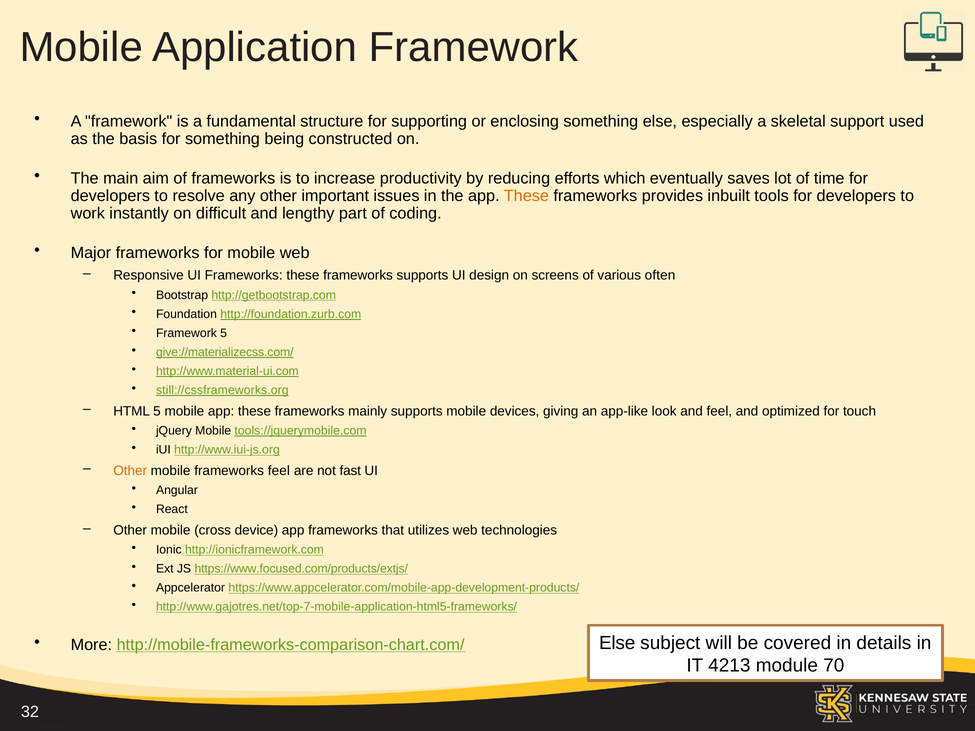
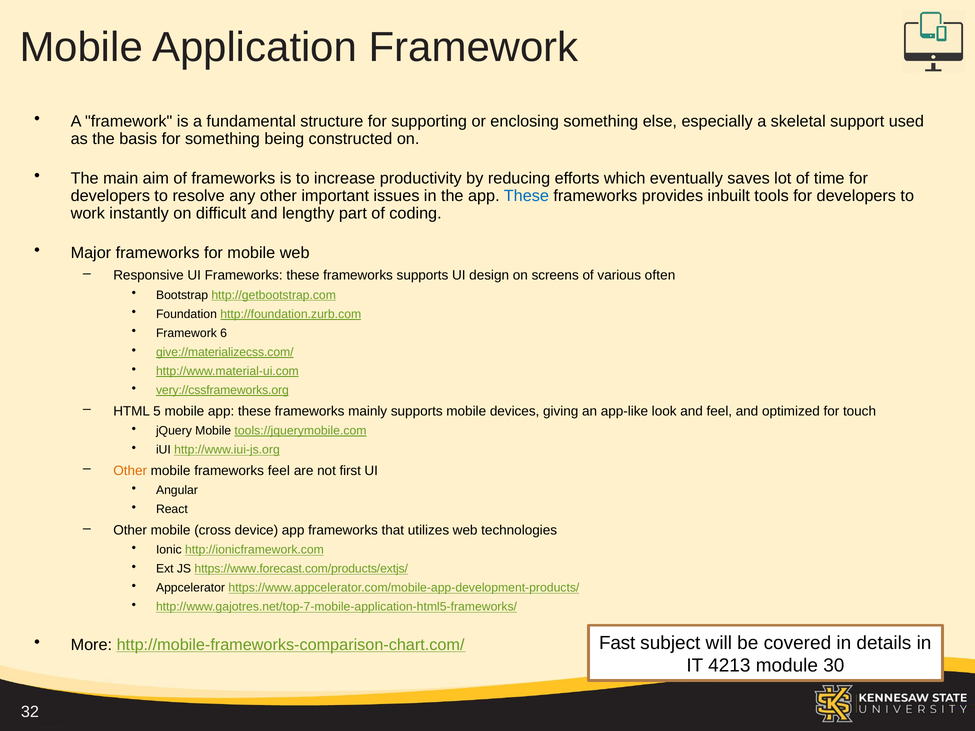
These at (526, 196) colour: orange -> blue
Framework 5: 5 -> 6
still://cssframeworks.org: still://cssframeworks.org -> very://cssframeworks.org
fast: fast -> first
https://www.focused.com/products/extjs/: https://www.focused.com/products/extjs/ -> https://www.forecast.com/products/extjs/
http://mobile-frameworks-comparison-chart.com/ Else: Else -> Fast
70: 70 -> 30
